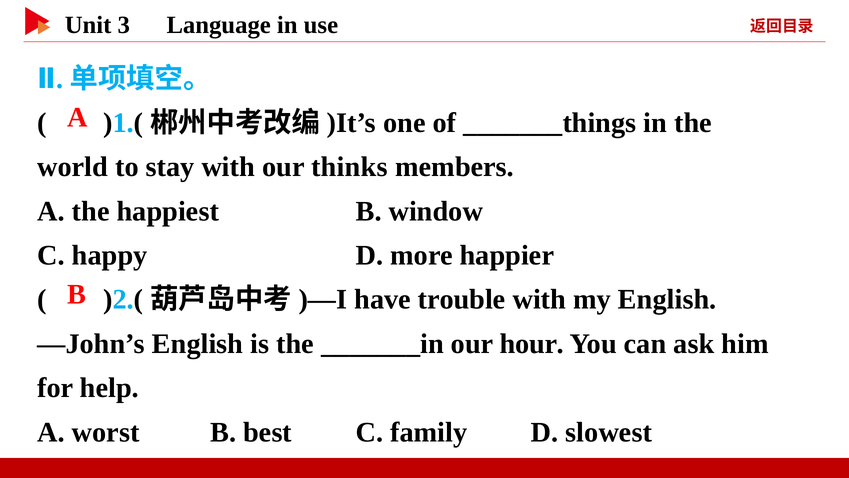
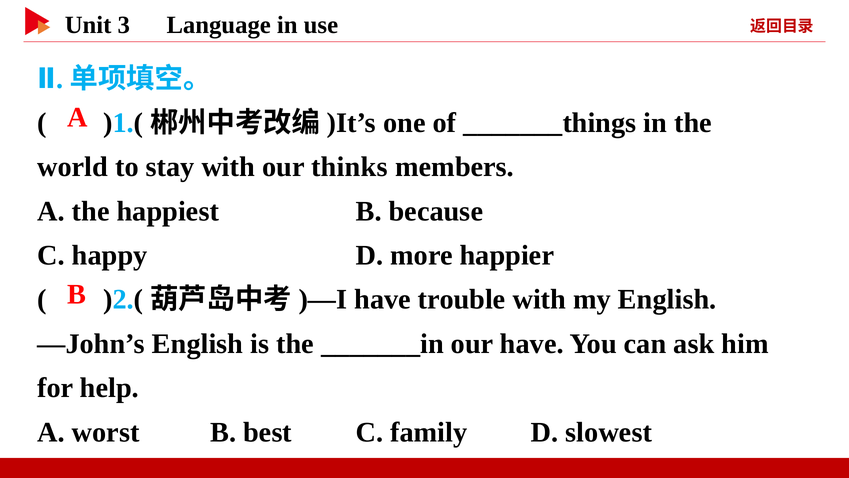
window: window -> because
our hour: hour -> have
